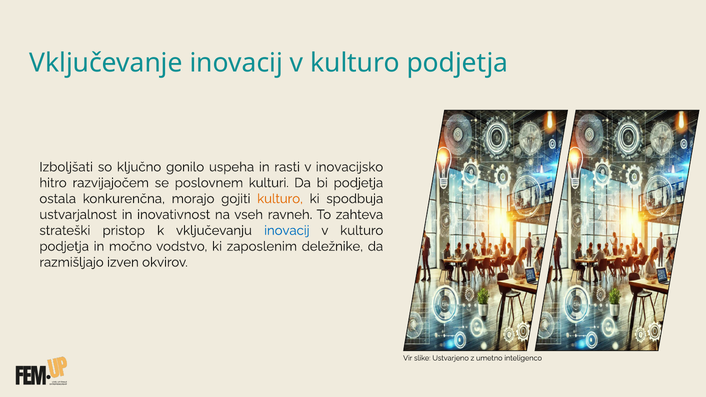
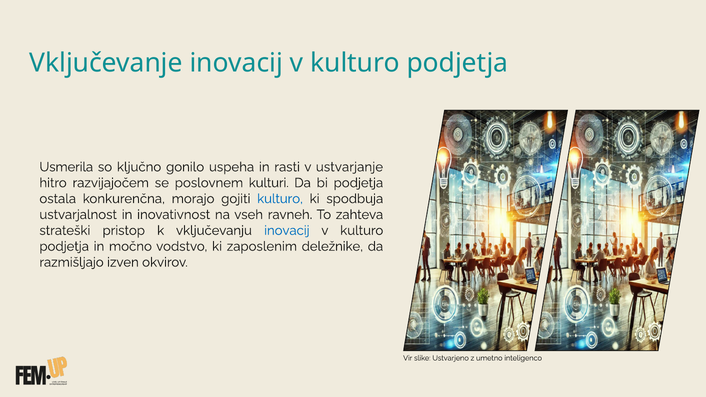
Izboljšati: Izboljšati -> Usmerila
inovacijsko: inovacijsko -> ustvarjanje
kulturo at (280, 199) colour: orange -> blue
